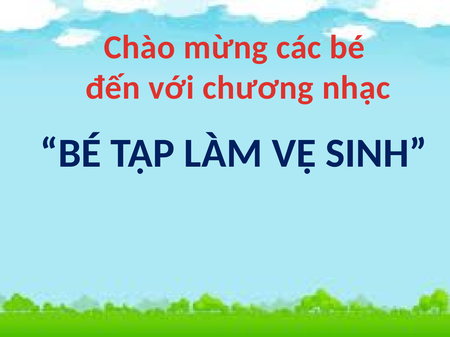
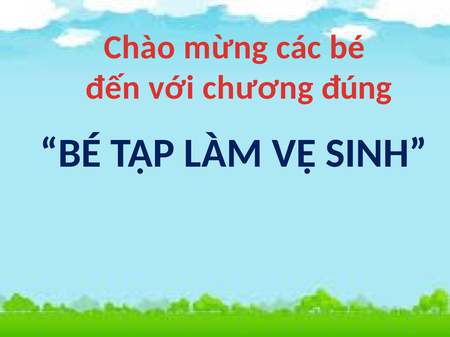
nhạc: nhạc -> đúng
